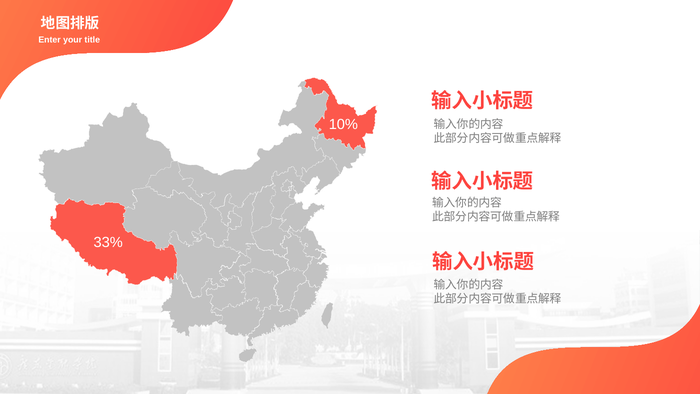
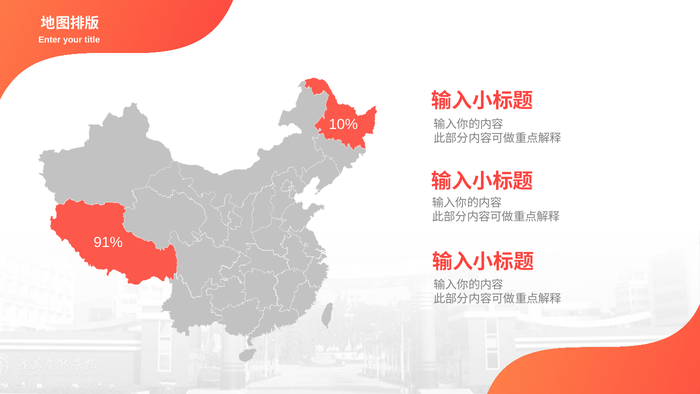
33%: 33% -> 91%
